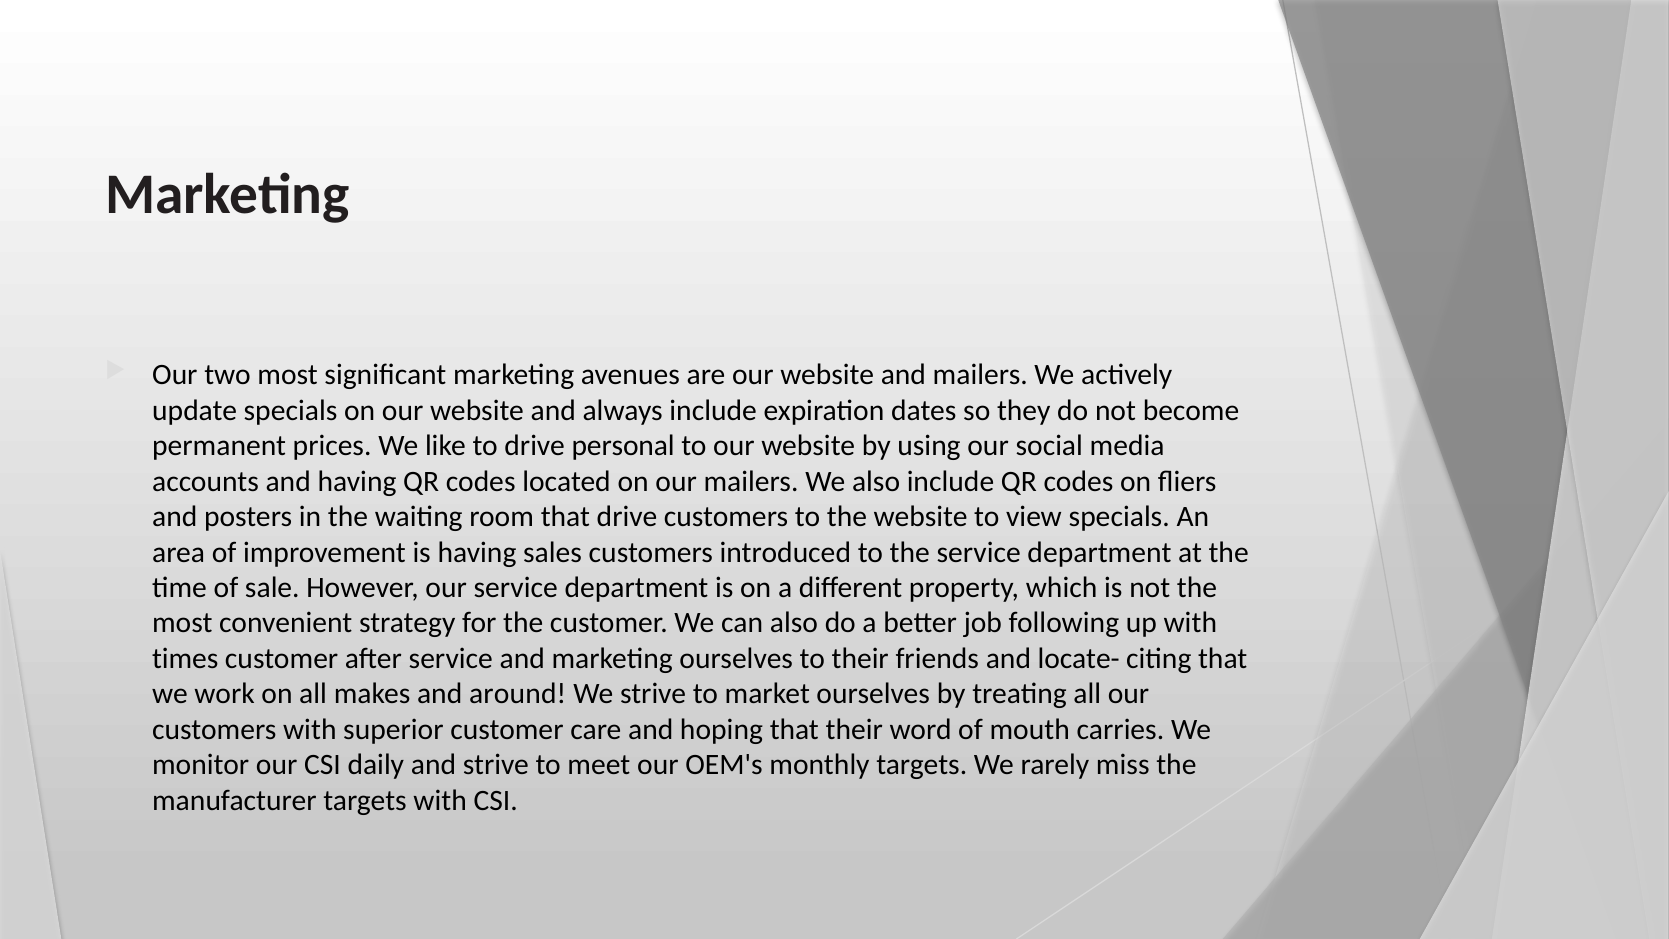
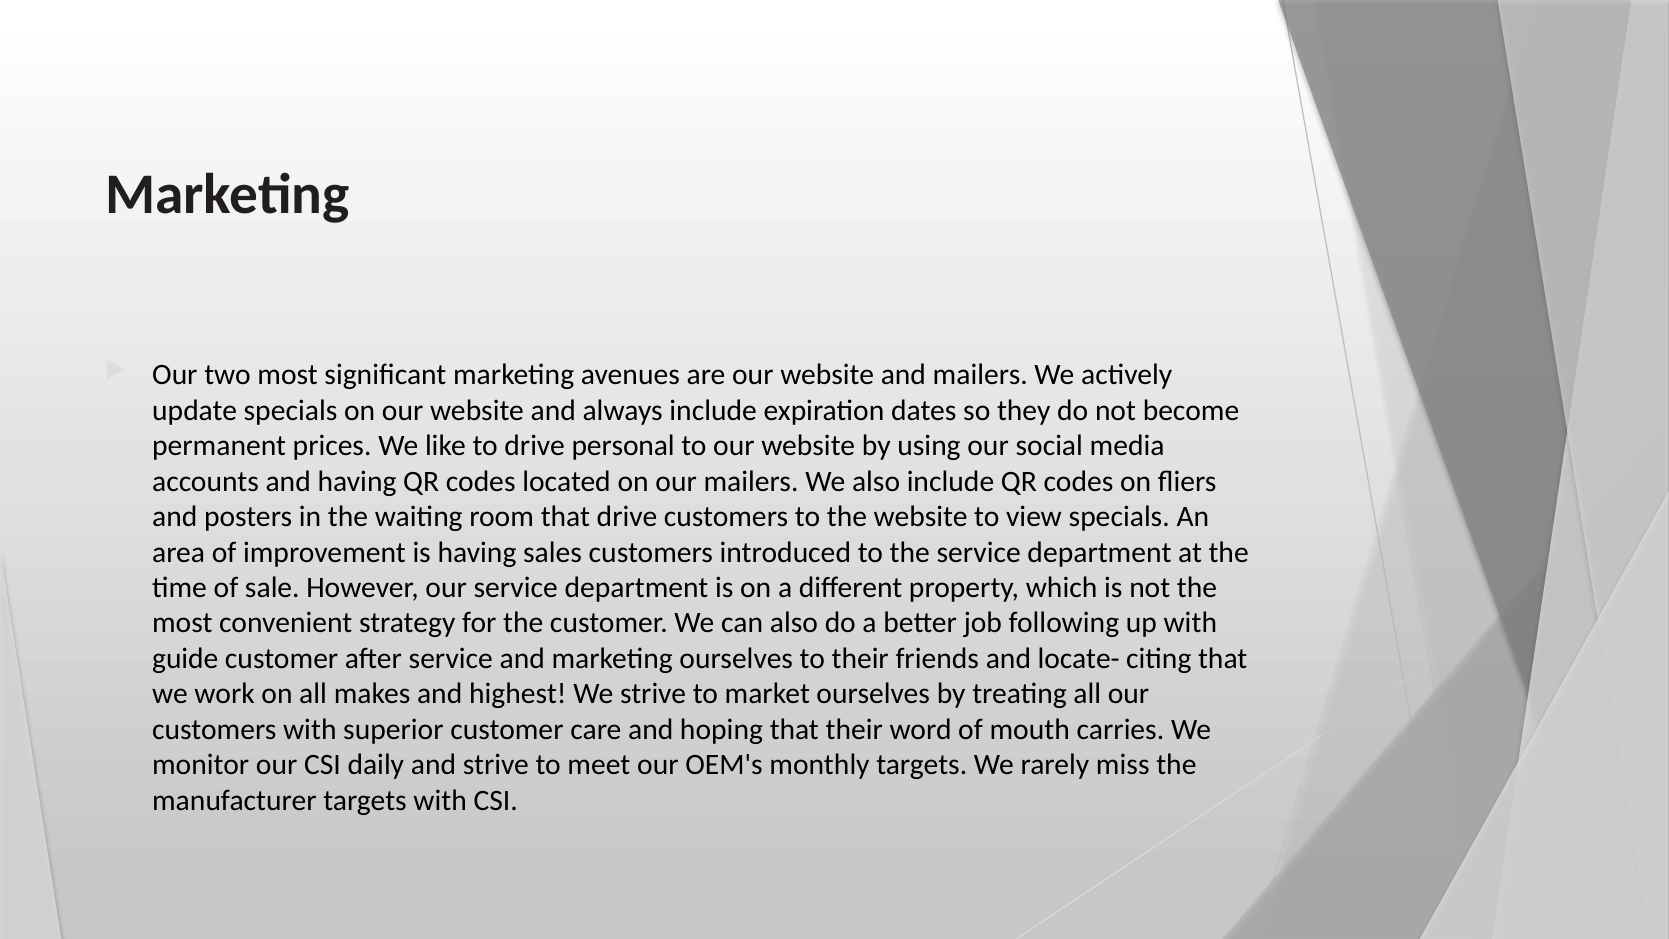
times: times -> guide
around: around -> highest
